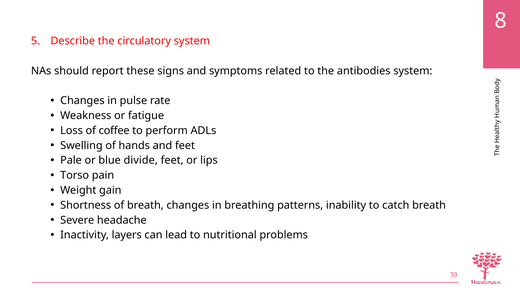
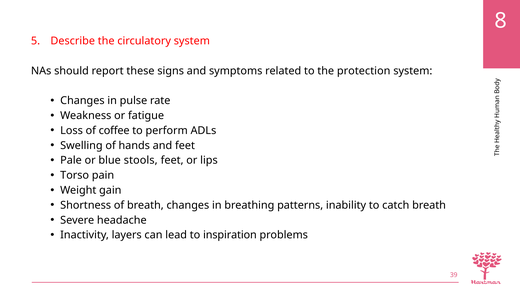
antibodies: antibodies -> protection
divide: divide -> stools
nutritional: nutritional -> inspiration
